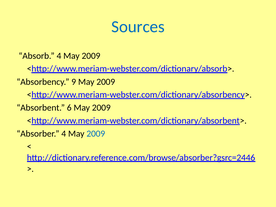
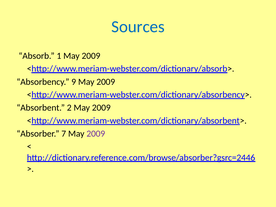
Absorb 4: 4 -> 1
6: 6 -> 2
Absorber 4: 4 -> 7
2009 at (96, 134) colour: blue -> purple
